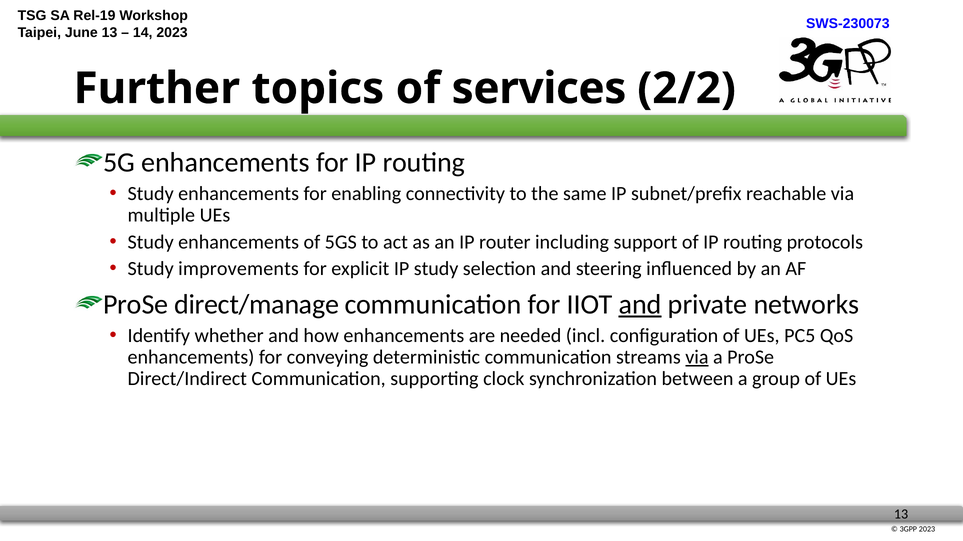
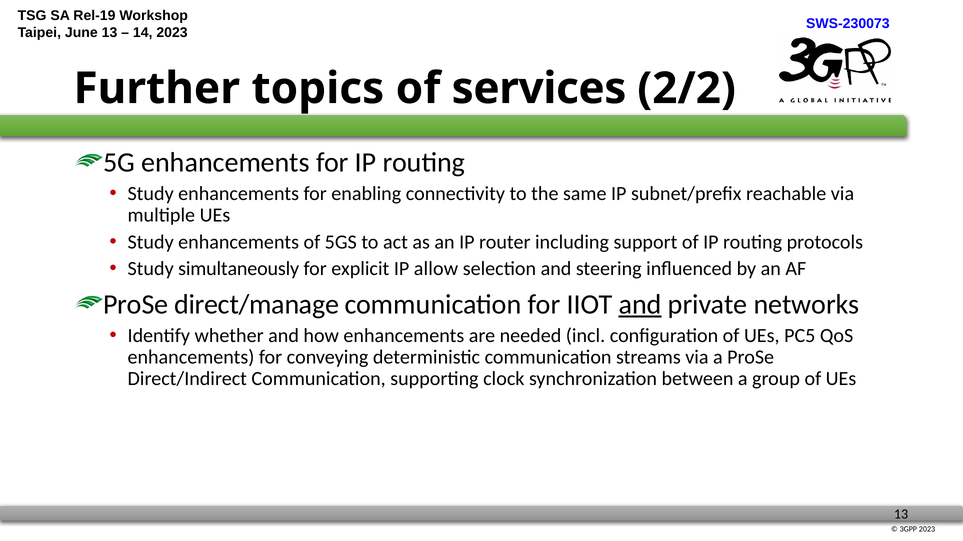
improvements: improvements -> simultaneously
IP study: study -> allow
via at (697, 358) underline: present -> none
